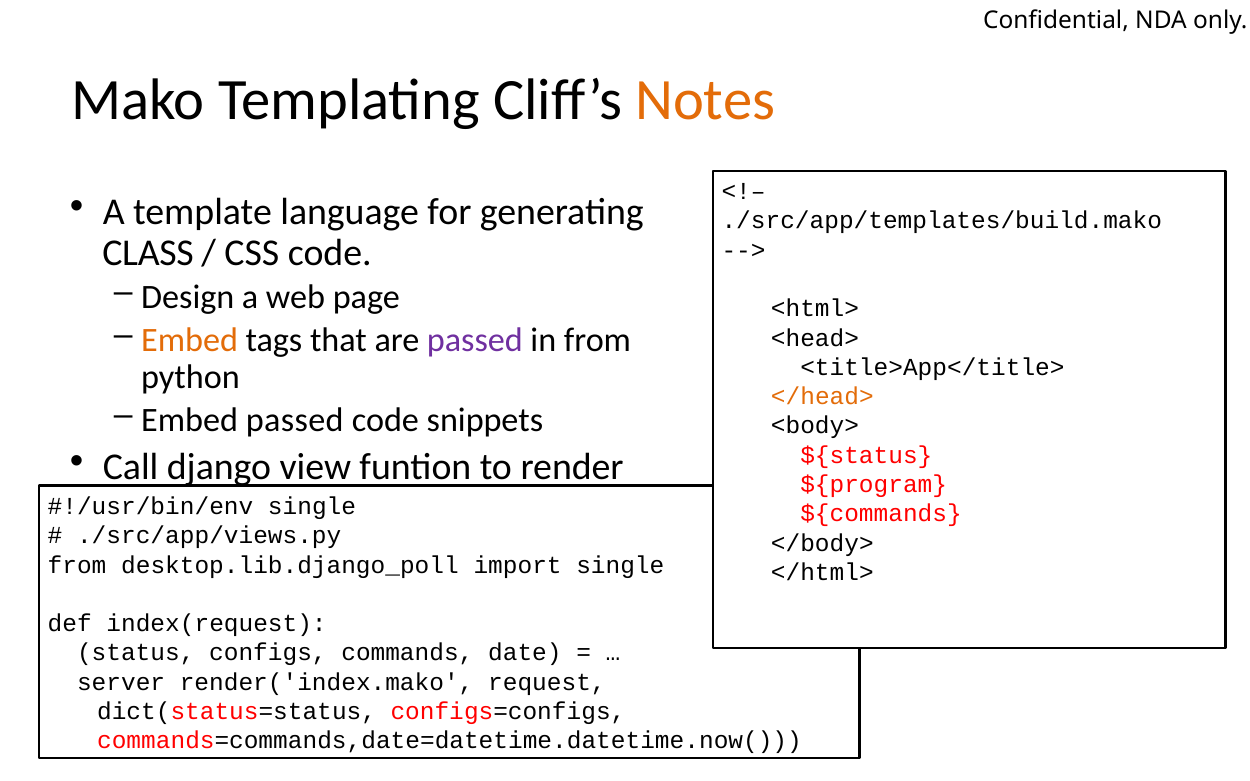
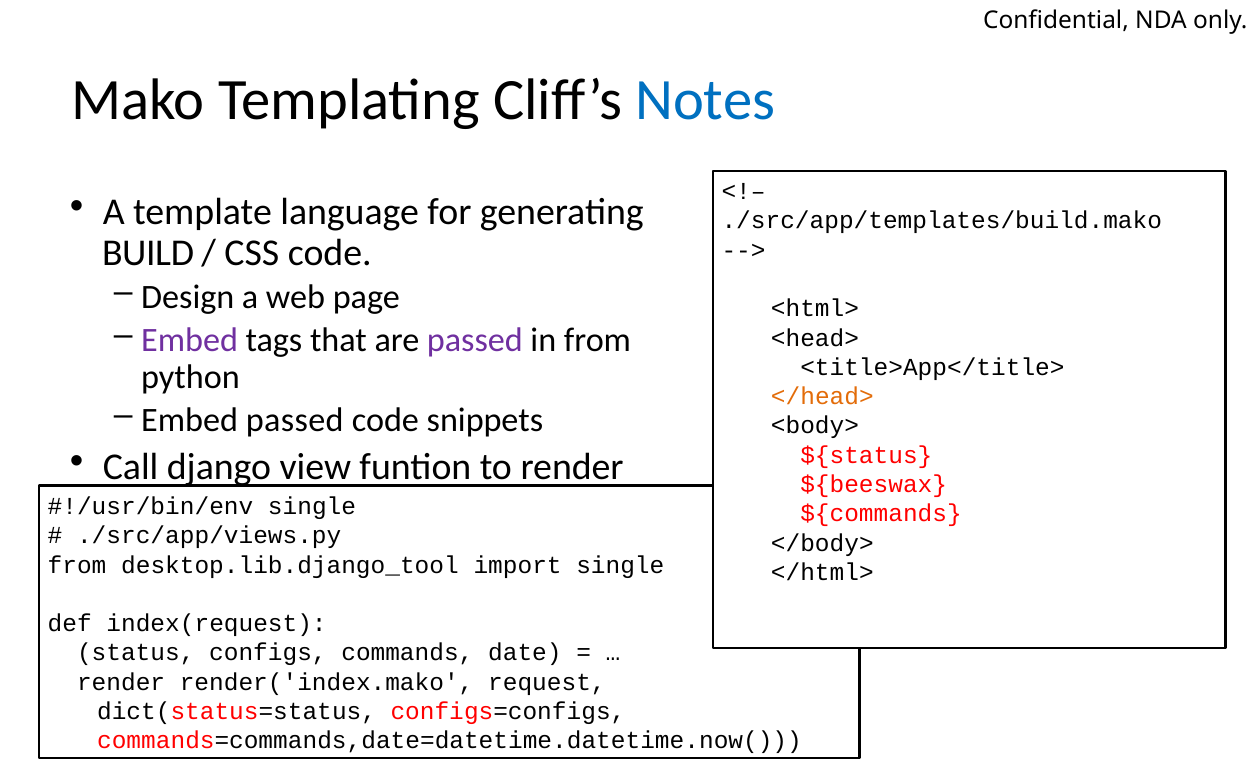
Notes colour: orange -> blue
CLASS: CLASS -> BUILD
Embed at (190, 341) colour: orange -> purple
${program: ${program -> ${beeswax
desktop.lib.django_poll: desktop.lib.django_poll -> desktop.lib.django_tool
server at (121, 682): server -> render
